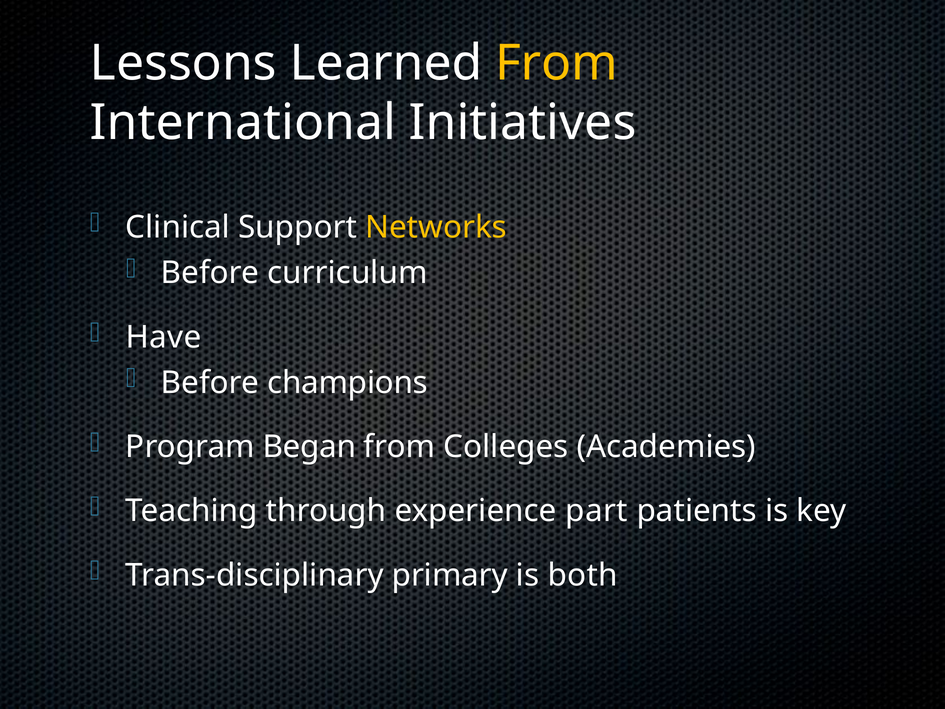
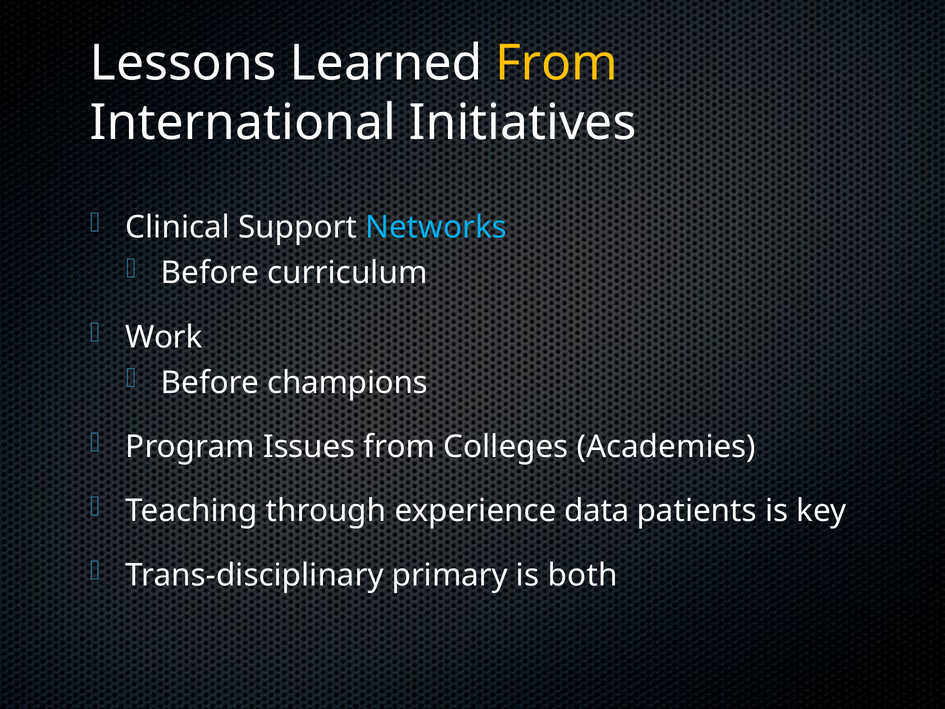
Networks colour: yellow -> light blue
Have: Have -> Work
Began: Began -> Issues
part: part -> data
